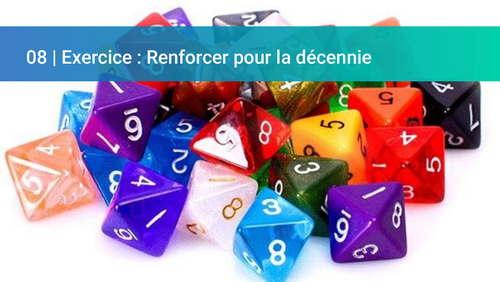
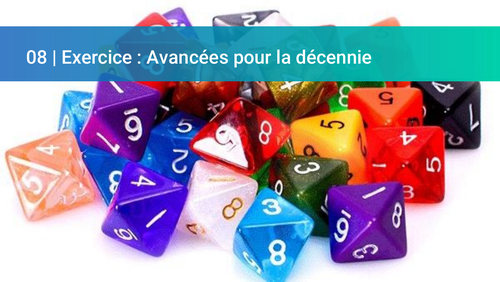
Renforcer: Renforcer -> Avancées
